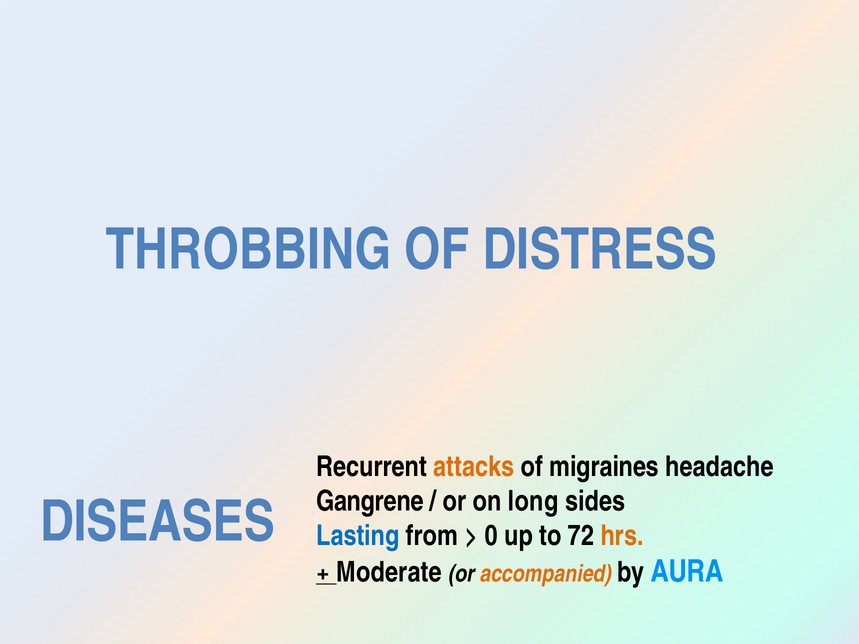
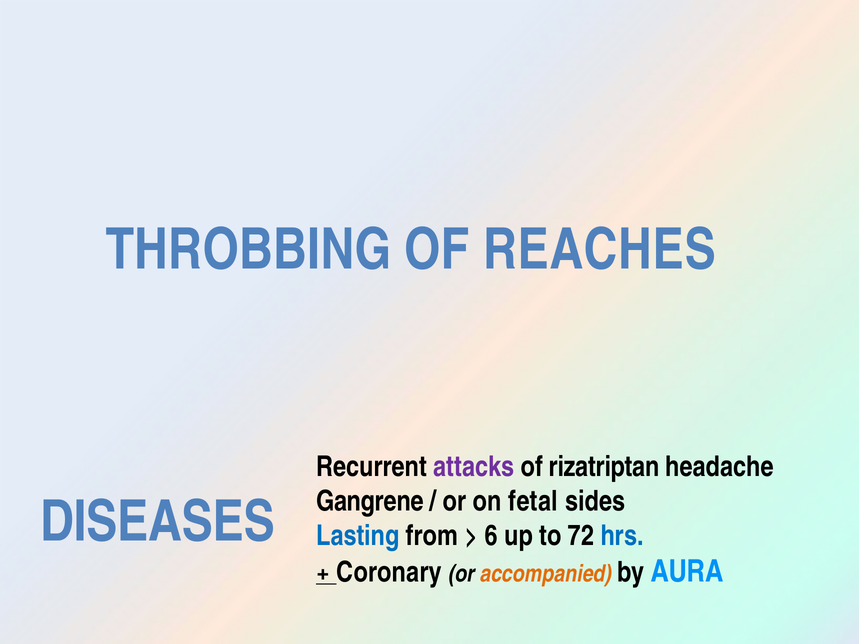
DISTRESS: DISTRESS -> REACHES
attacks colour: orange -> purple
migraines: migraines -> rizatriptan
long: long -> fetal
0: 0 -> 6
hrs colour: orange -> blue
Moderate: Moderate -> Coronary
